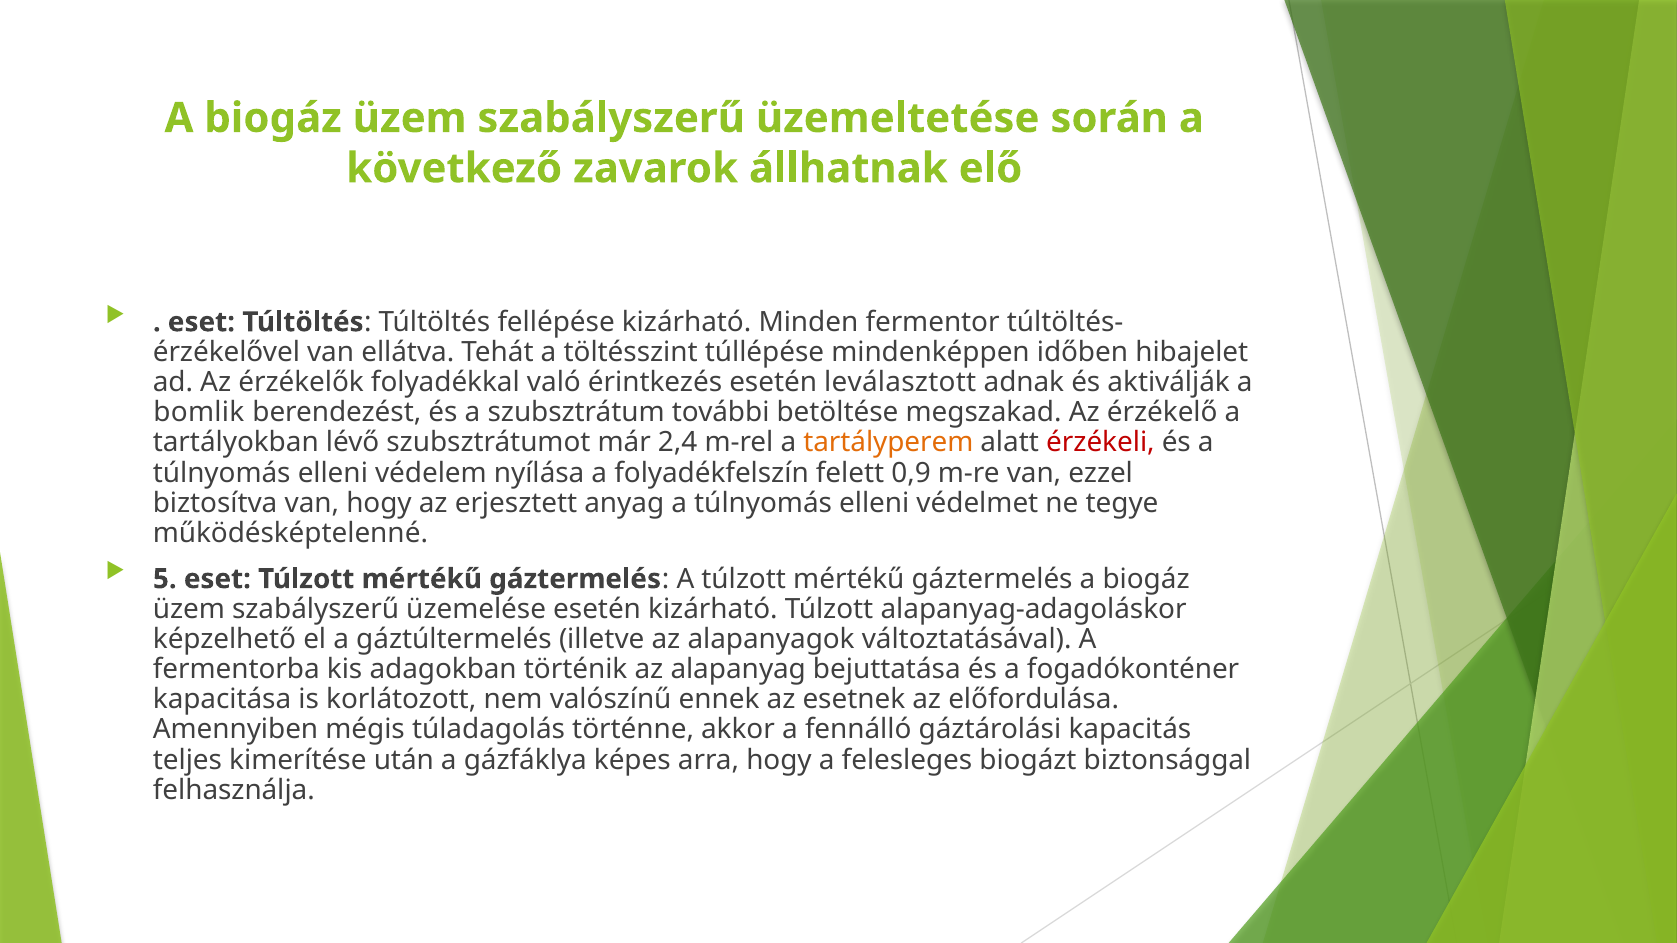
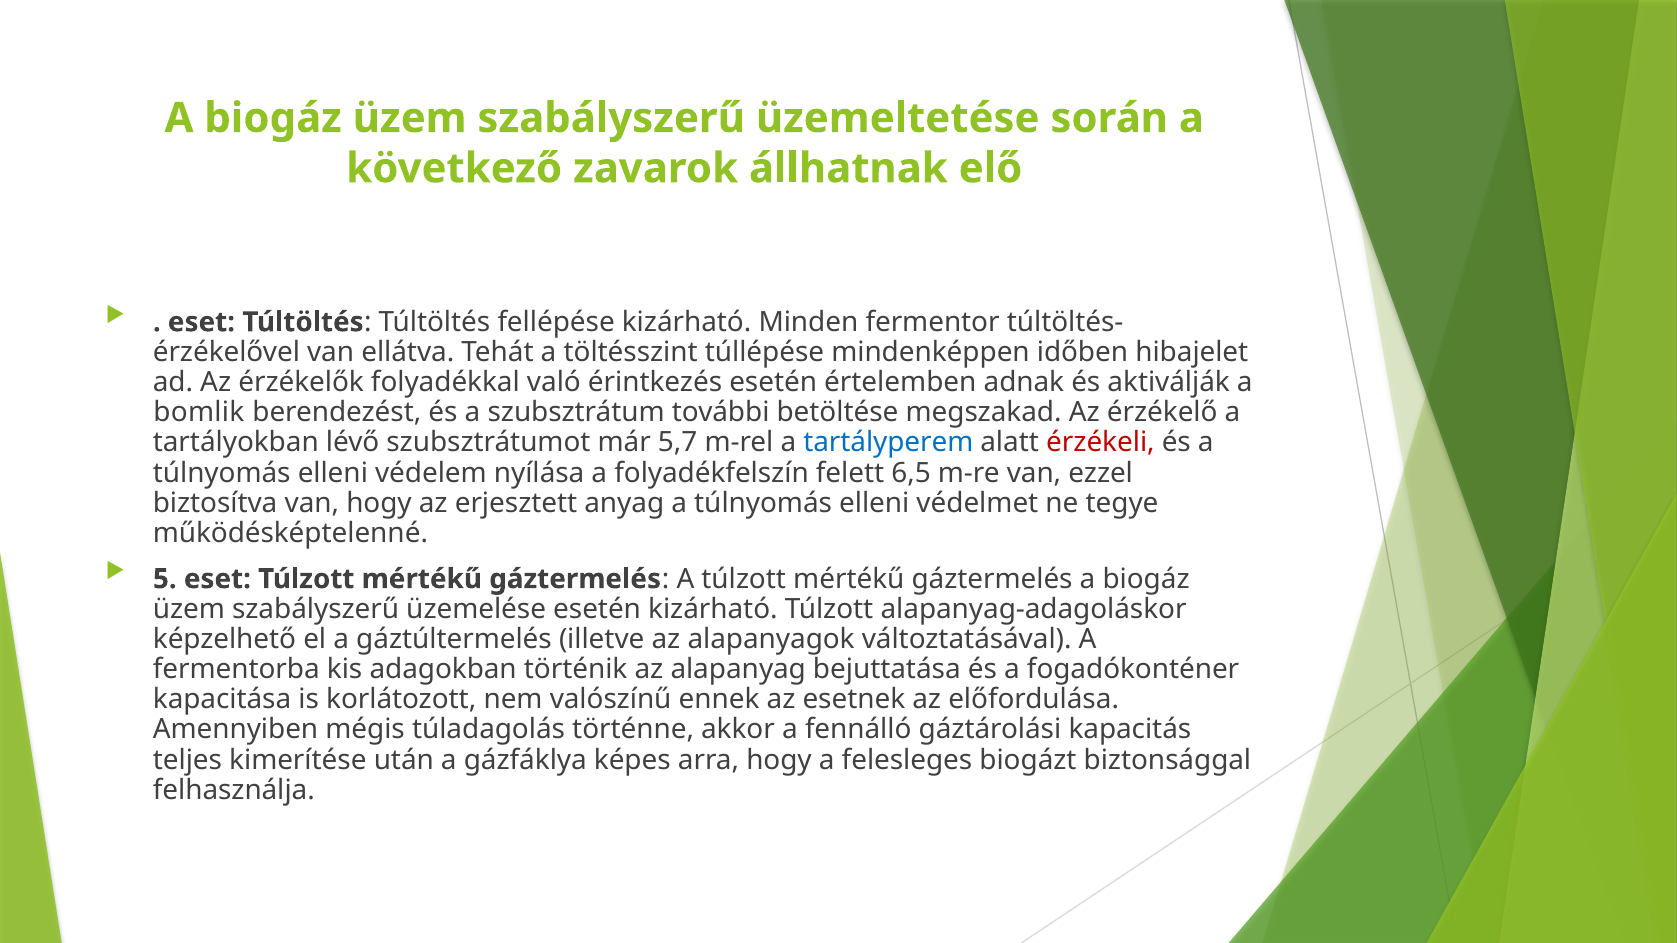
leválasztott: leválasztott -> értelemben
2,4: 2,4 -> 5,7
tartályperem colour: orange -> blue
0,9: 0,9 -> 6,5
